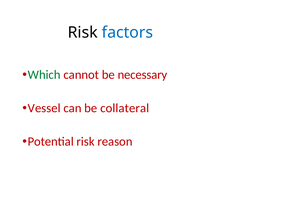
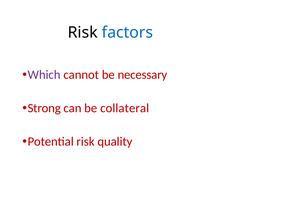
Which colour: green -> purple
Vessel: Vessel -> Strong
reason: reason -> quality
